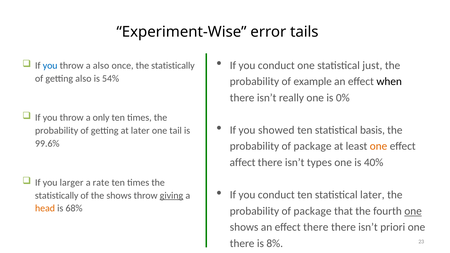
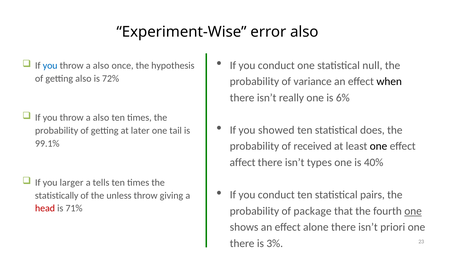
error tails: tails -> also
just: just -> null
once the statistically: statistically -> hypothesis
54%: 54% -> 72%
example: example -> variance
0%: 0% -> 6%
only at (101, 118): only -> also
basis: basis -> does
99.6%: 99.6% -> 99.1%
package at (313, 146): package -> received
one at (379, 146) colour: orange -> black
rate: rate -> tells
statistical later: later -> pairs
the shows: shows -> unless
giving underline: present -> none
head colour: orange -> red
68%: 68% -> 71%
effect there: there -> alone
8%: 8% -> 3%
